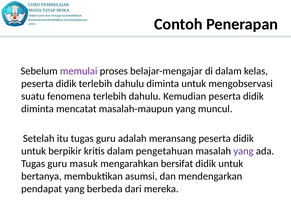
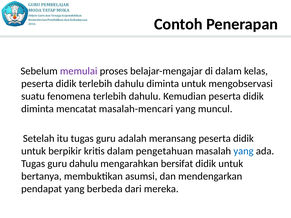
masalah-maupun: masalah-maupun -> masalah-mencari
yang at (244, 151) colour: purple -> blue
guru masuk: masuk -> dahulu
